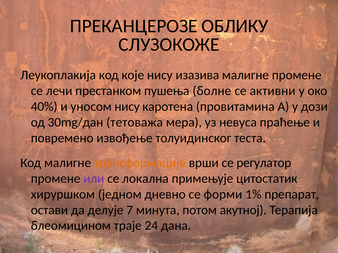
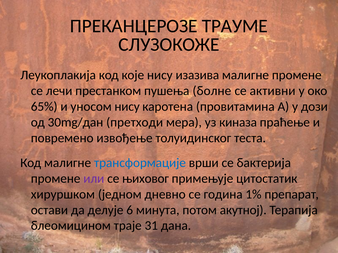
ОБЛИКУ: ОБЛИКУ -> ТРАУМЕ
40%: 40% -> 65%
тетоважа: тетоважа -> претходи
невуса: невуса -> киназа
трансформације colour: orange -> blue
регулатор: регулатор -> бактерија
локална: локална -> њиховог
форми: форми -> година
7: 7 -> 6
24: 24 -> 31
